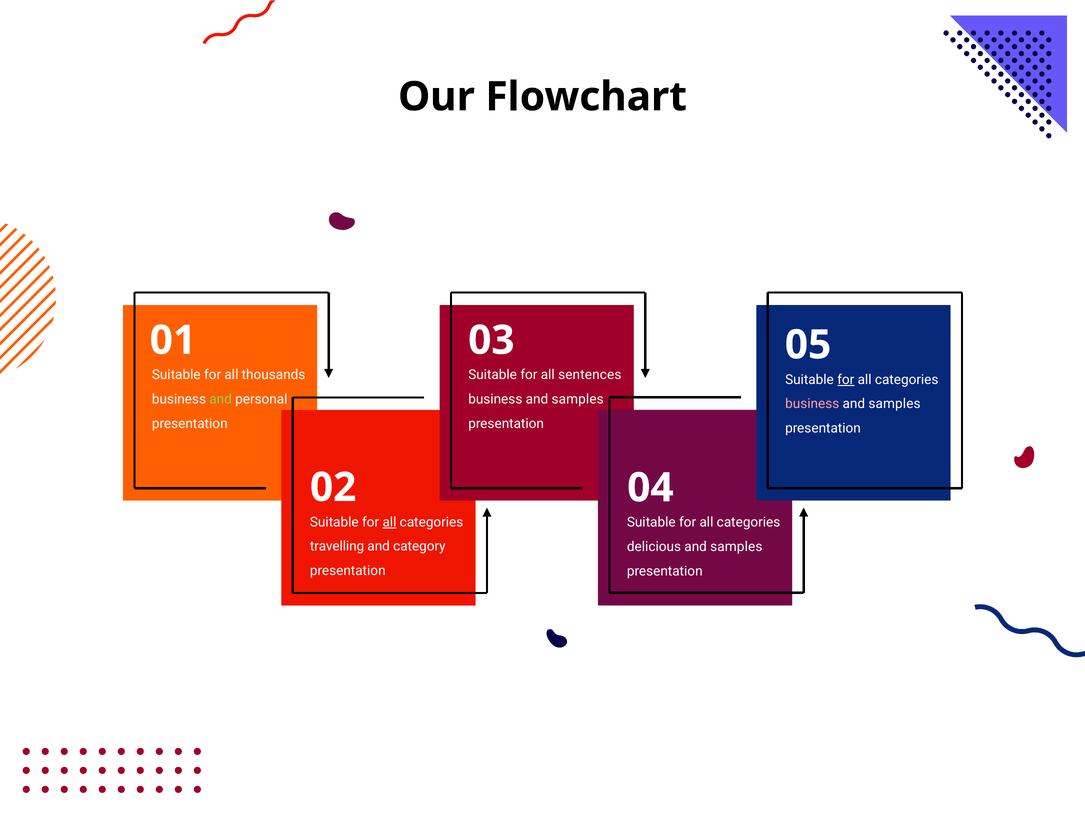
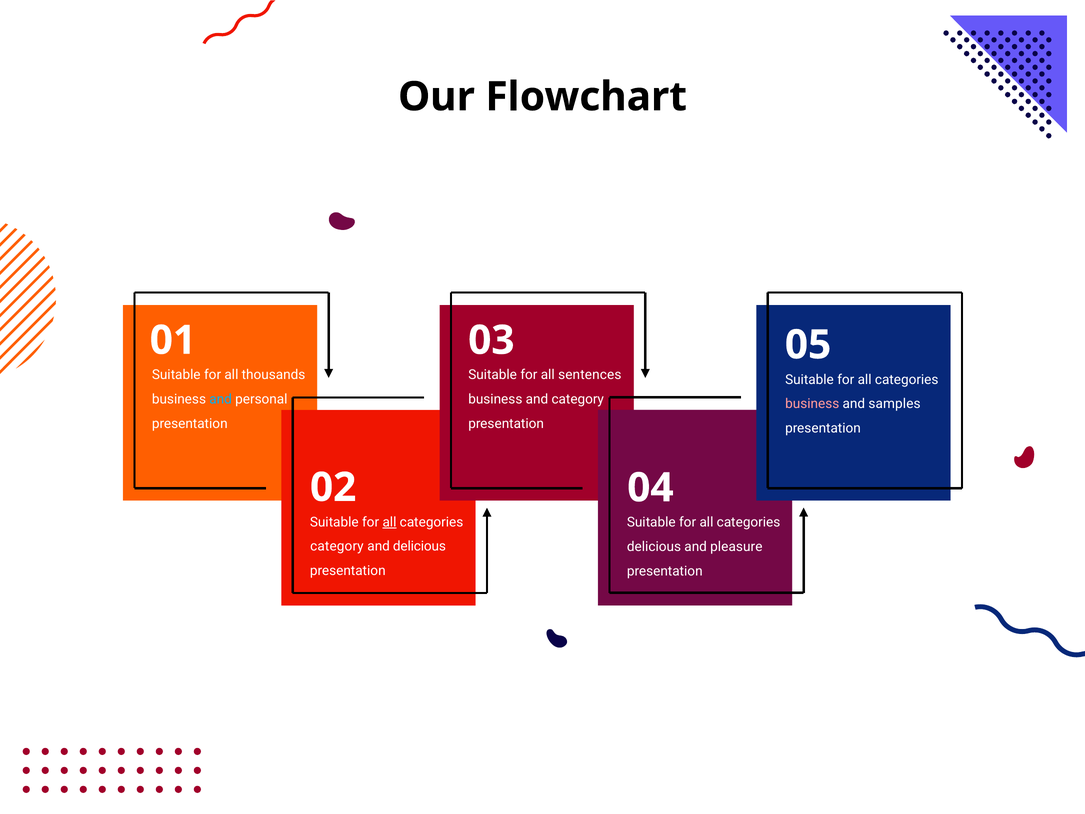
for at (846, 379) underline: present -> none
and at (221, 399) colour: light green -> light blue
samples at (578, 399): samples -> category
travelling at (337, 546): travelling -> category
and category: category -> delicious
samples at (736, 547): samples -> pleasure
